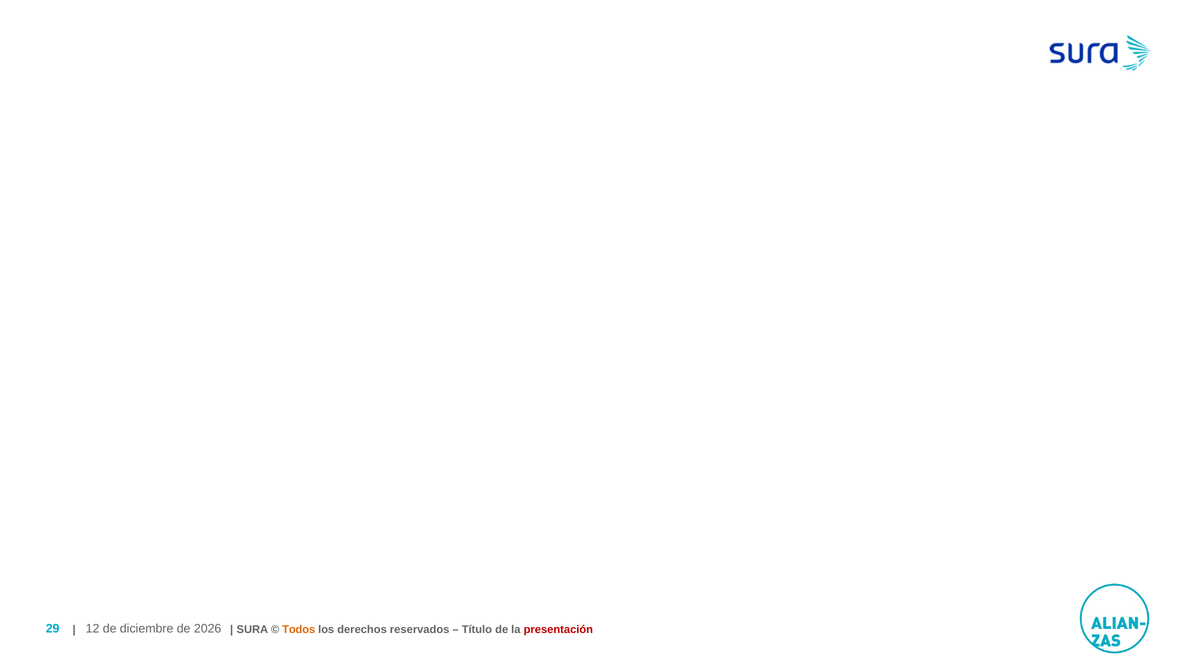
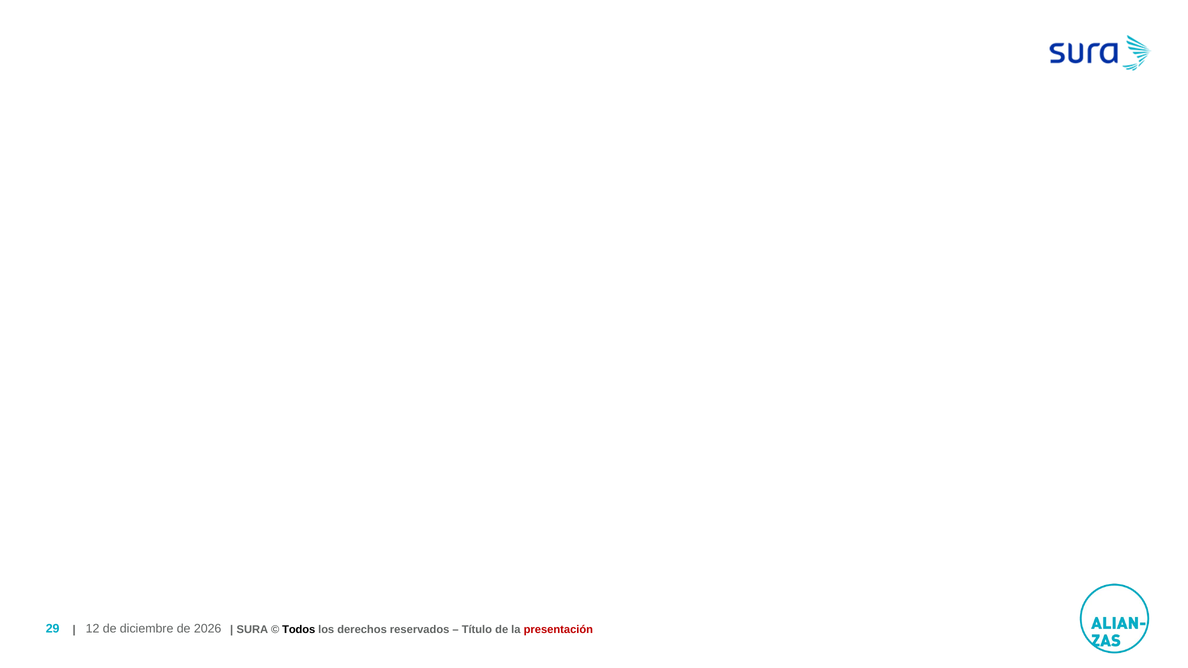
Todos colour: orange -> black
